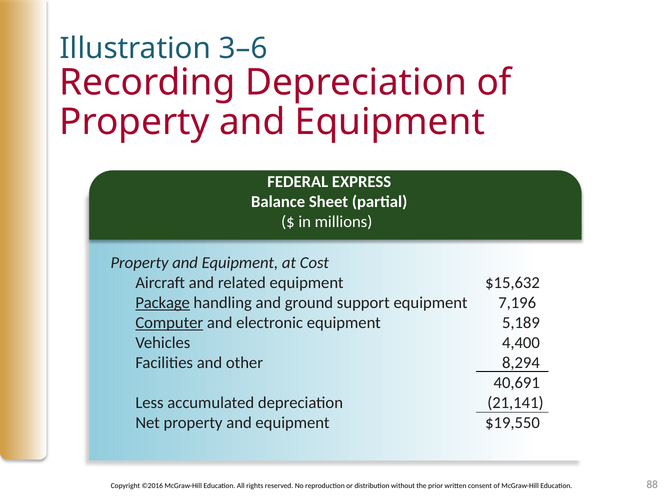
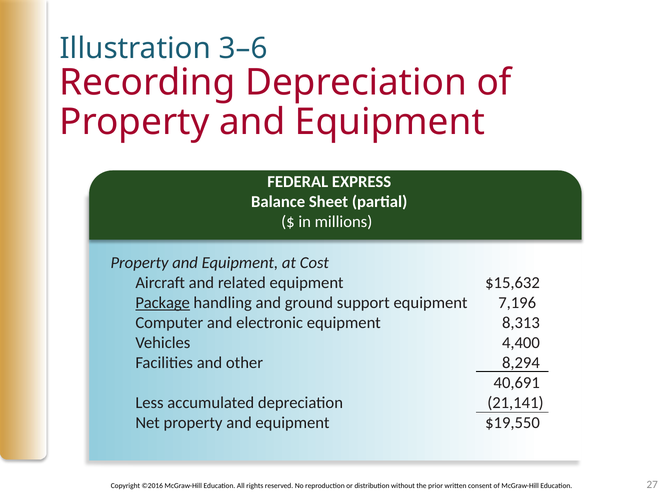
Computer underline: present -> none
5,189: 5,189 -> 8,313
88: 88 -> 27
